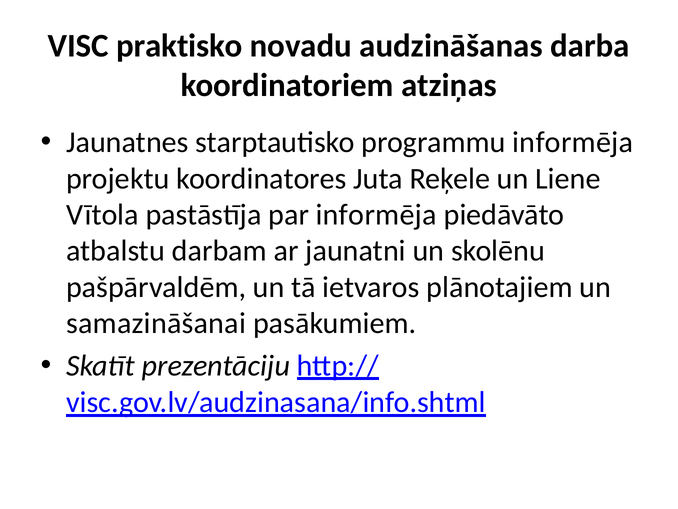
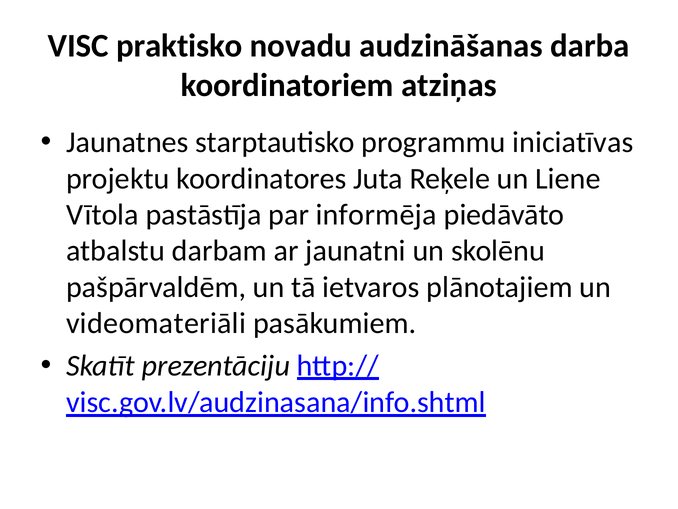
programmu informēja: informēja -> iniciatīvas
samazināšanai: samazināšanai -> videomateriāli
